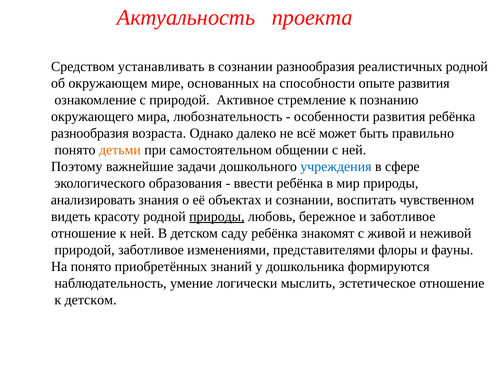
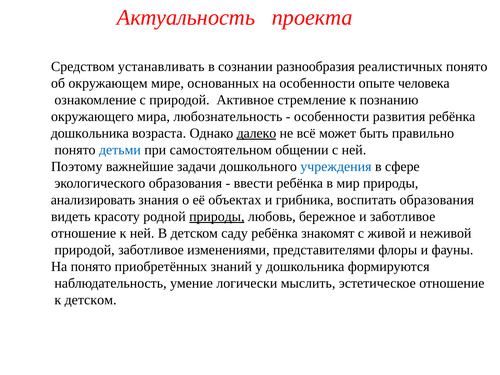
реалистичных родной: родной -> понято
на способности: способности -> особенности
опыте развития: развития -> человека
разнообразия at (90, 133): разнообразия -> дошкольника
далеко underline: none -> present
детьми colour: orange -> blue
и сознании: сознании -> грибника
воспитать чувственном: чувственном -> образования
